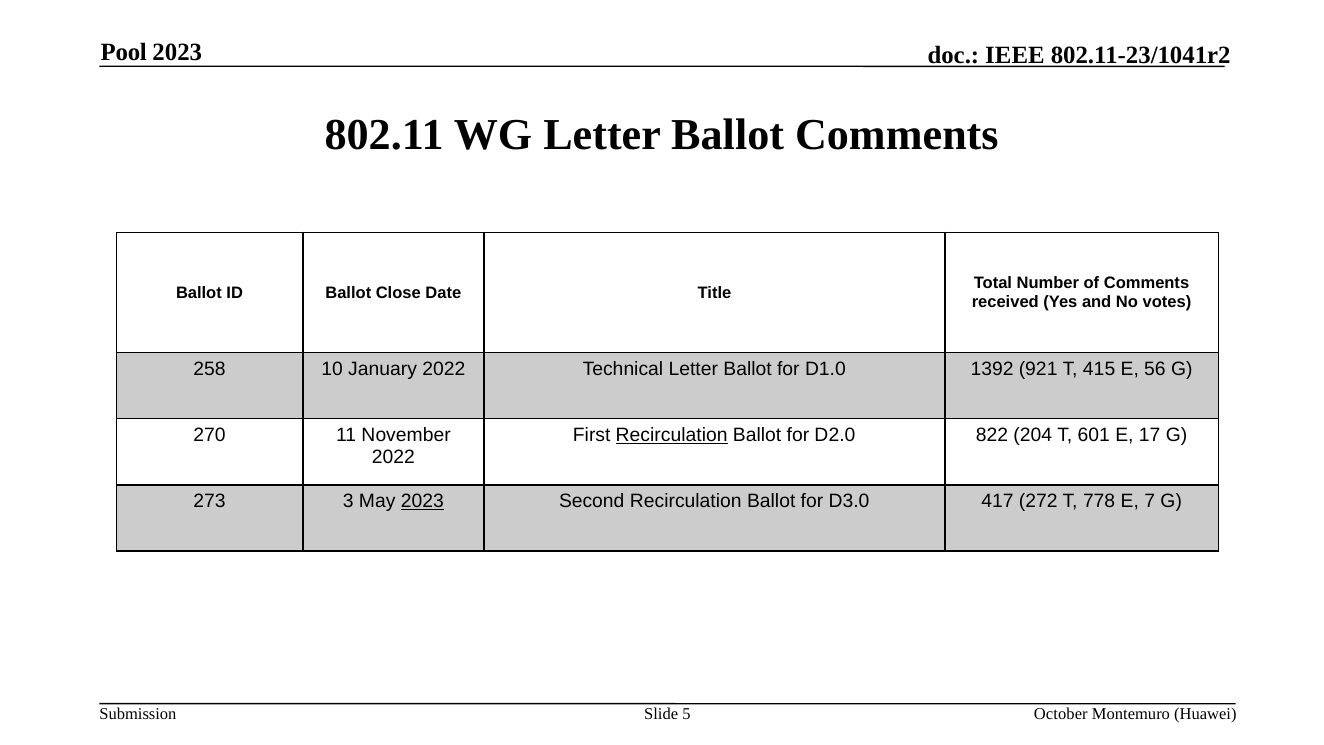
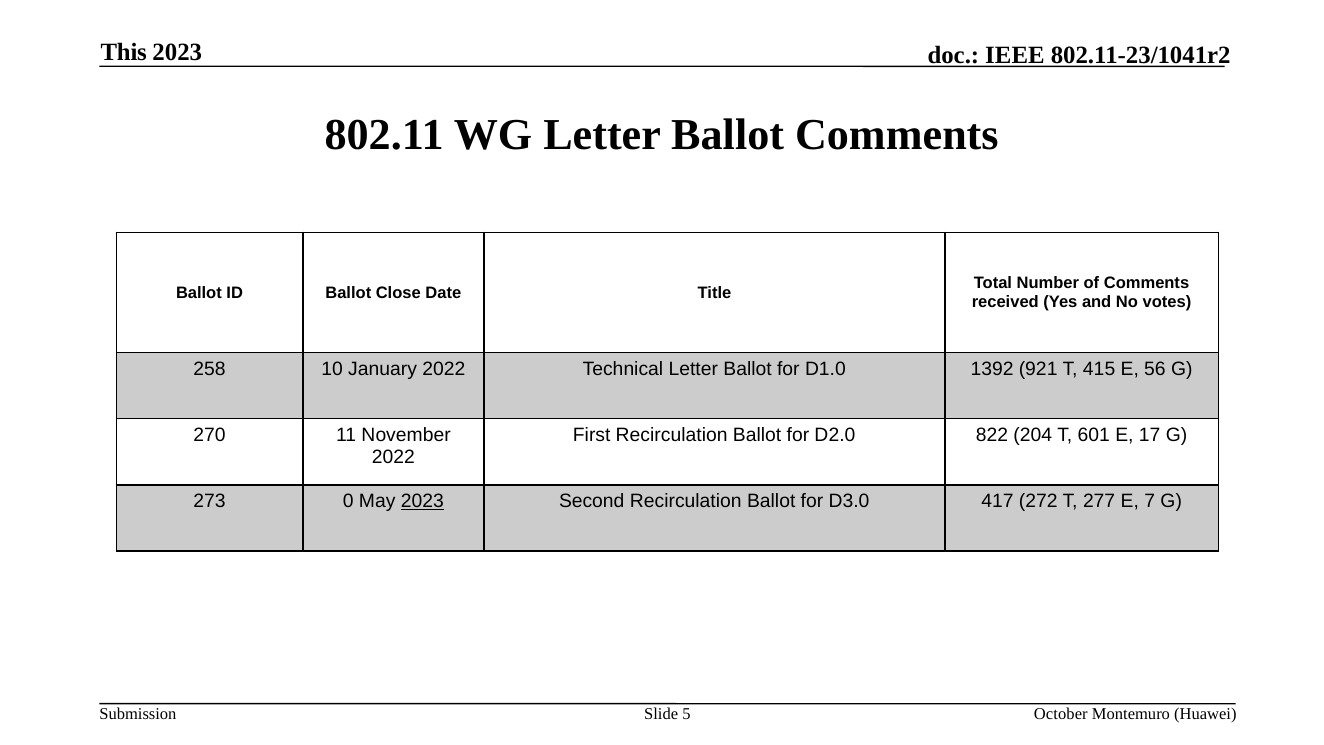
Pool: Pool -> This
Recirculation at (672, 435) underline: present -> none
3: 3 -> 0
778: 778 -> 277
